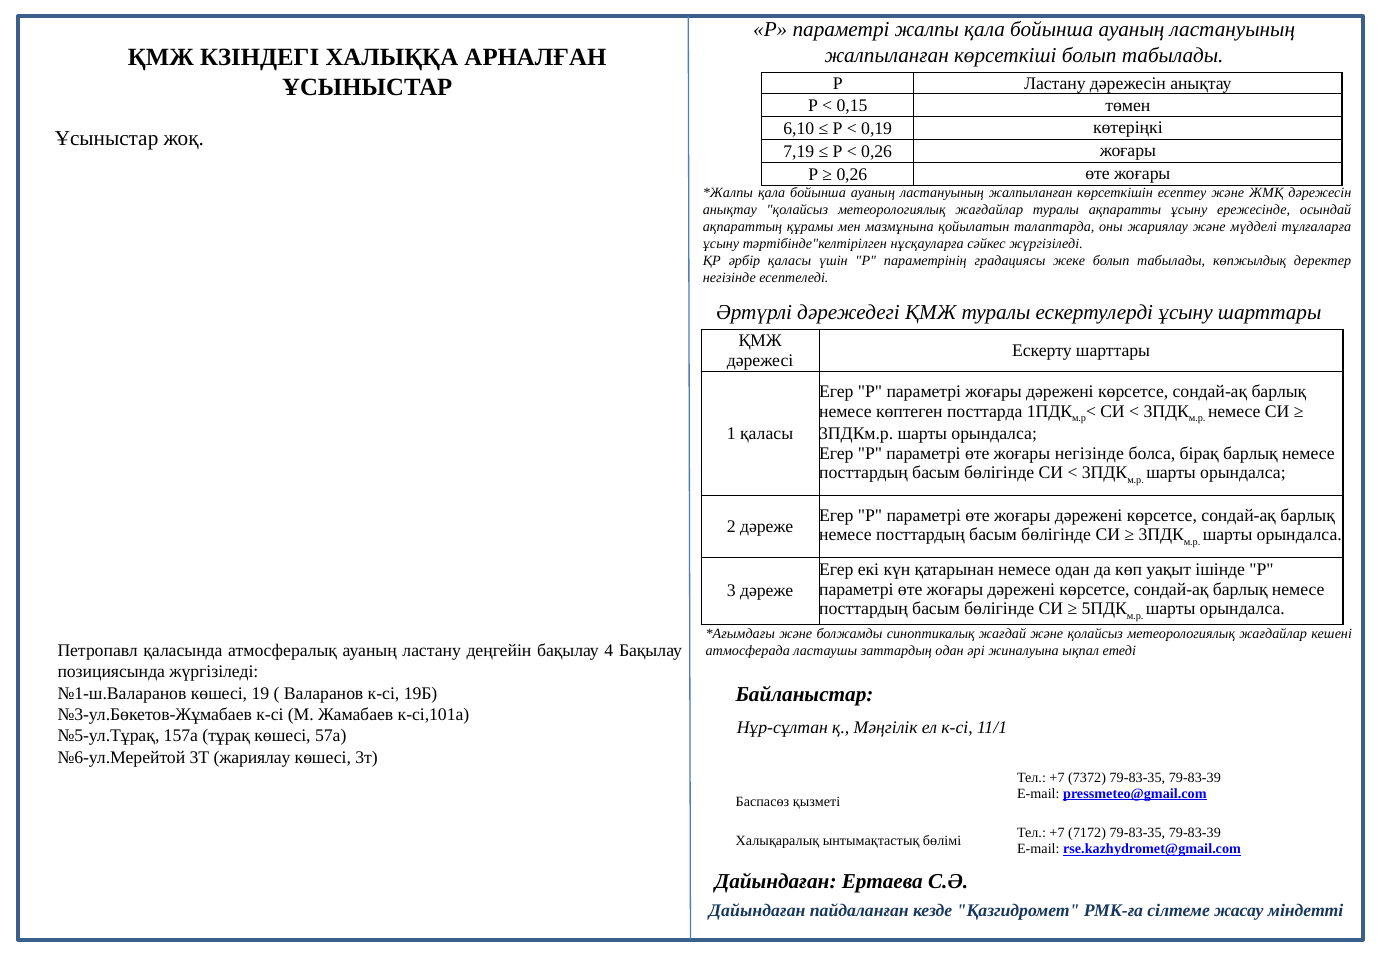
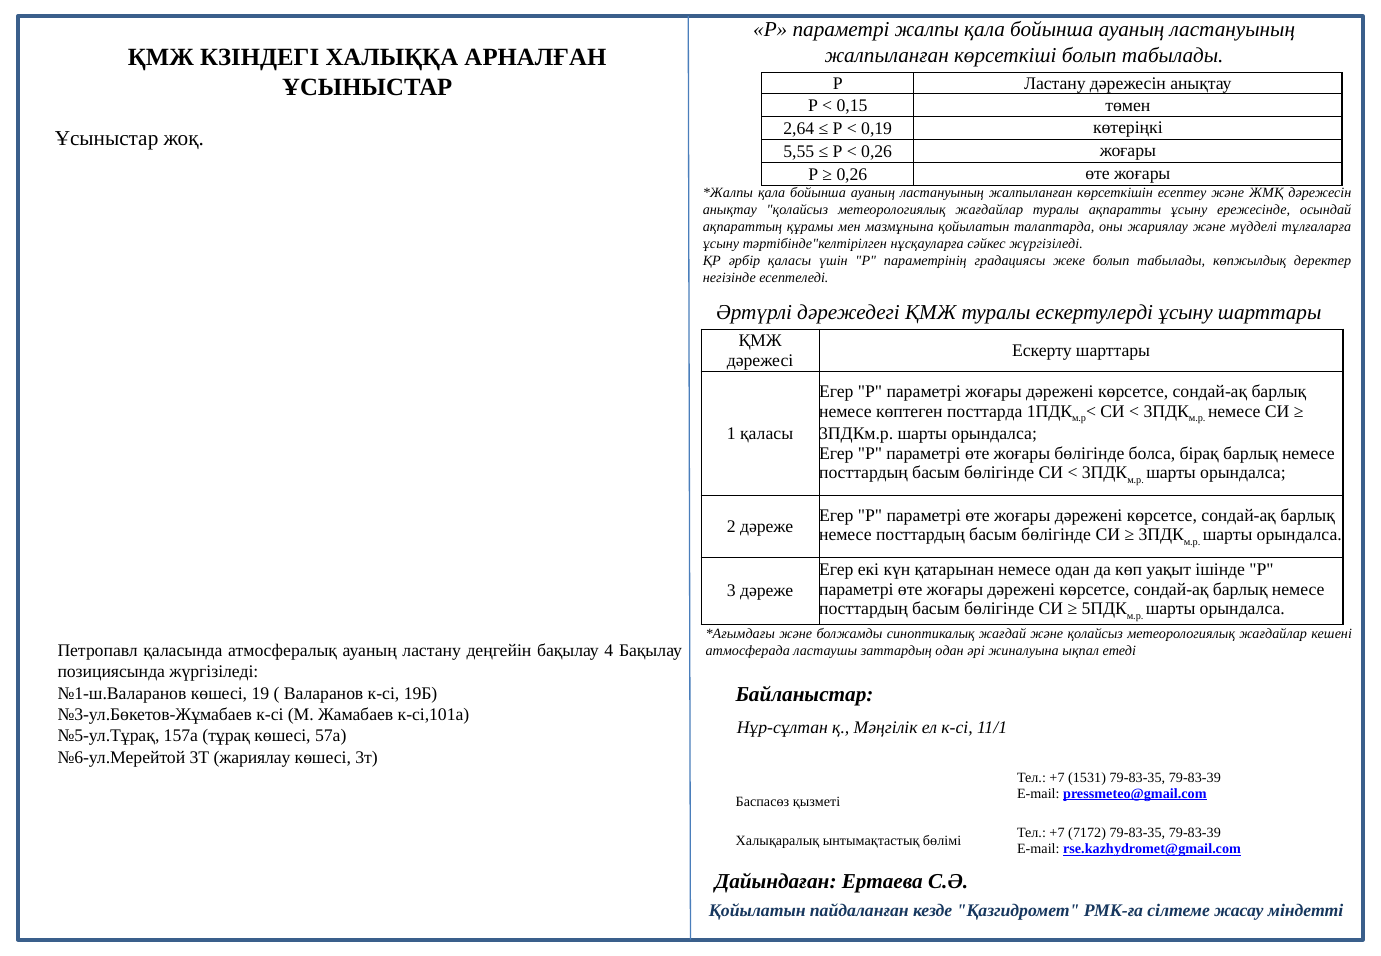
6,10: 6,10 -> 2,64
7,19: 7,19 -> 5,55
жоғары негізінде: негізінде -> бөлігінде
7372: 7372 -> 1531
Дайындаған at (757, 910): Дайындаған -> Қойылатын
